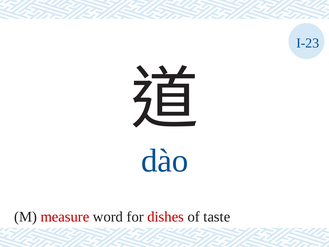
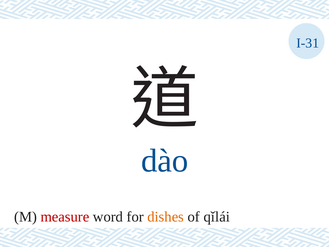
I-23: I-23 -> I-31
dishes colour: red -> orange
taste: taste -> qǐlái
